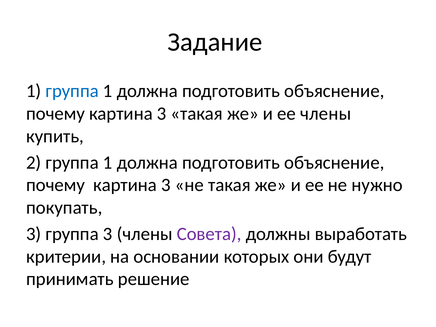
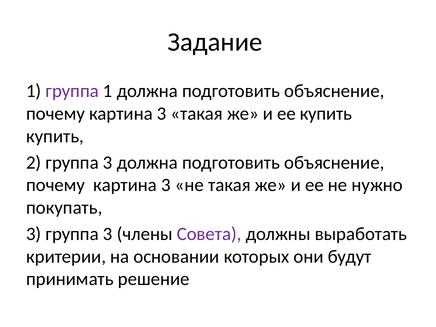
группа at (72, 91) colour: blue -> purple
ее члены: члены -> купить
2 группа 1: 1 -> 3
